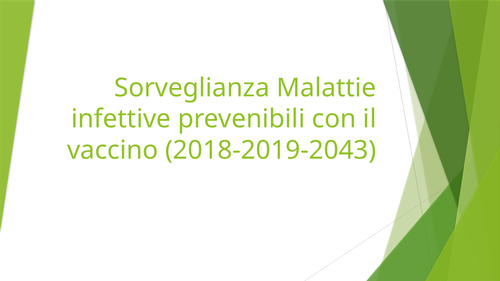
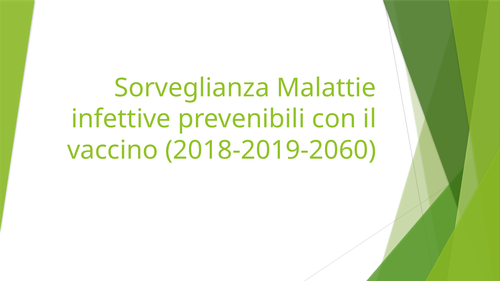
2018-2019-2043: 2018-2019-2043 -> 2018-2019-2060
